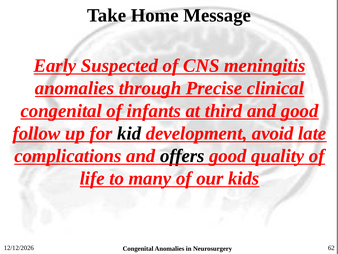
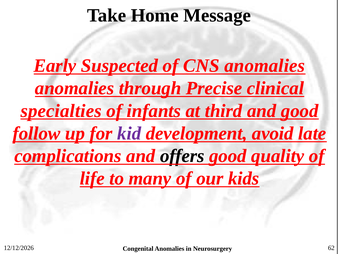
CNS meningitis: meningitis -> anomalies
congenital at (61, 111): congenital -> specialties
kid colour: black -> purple
